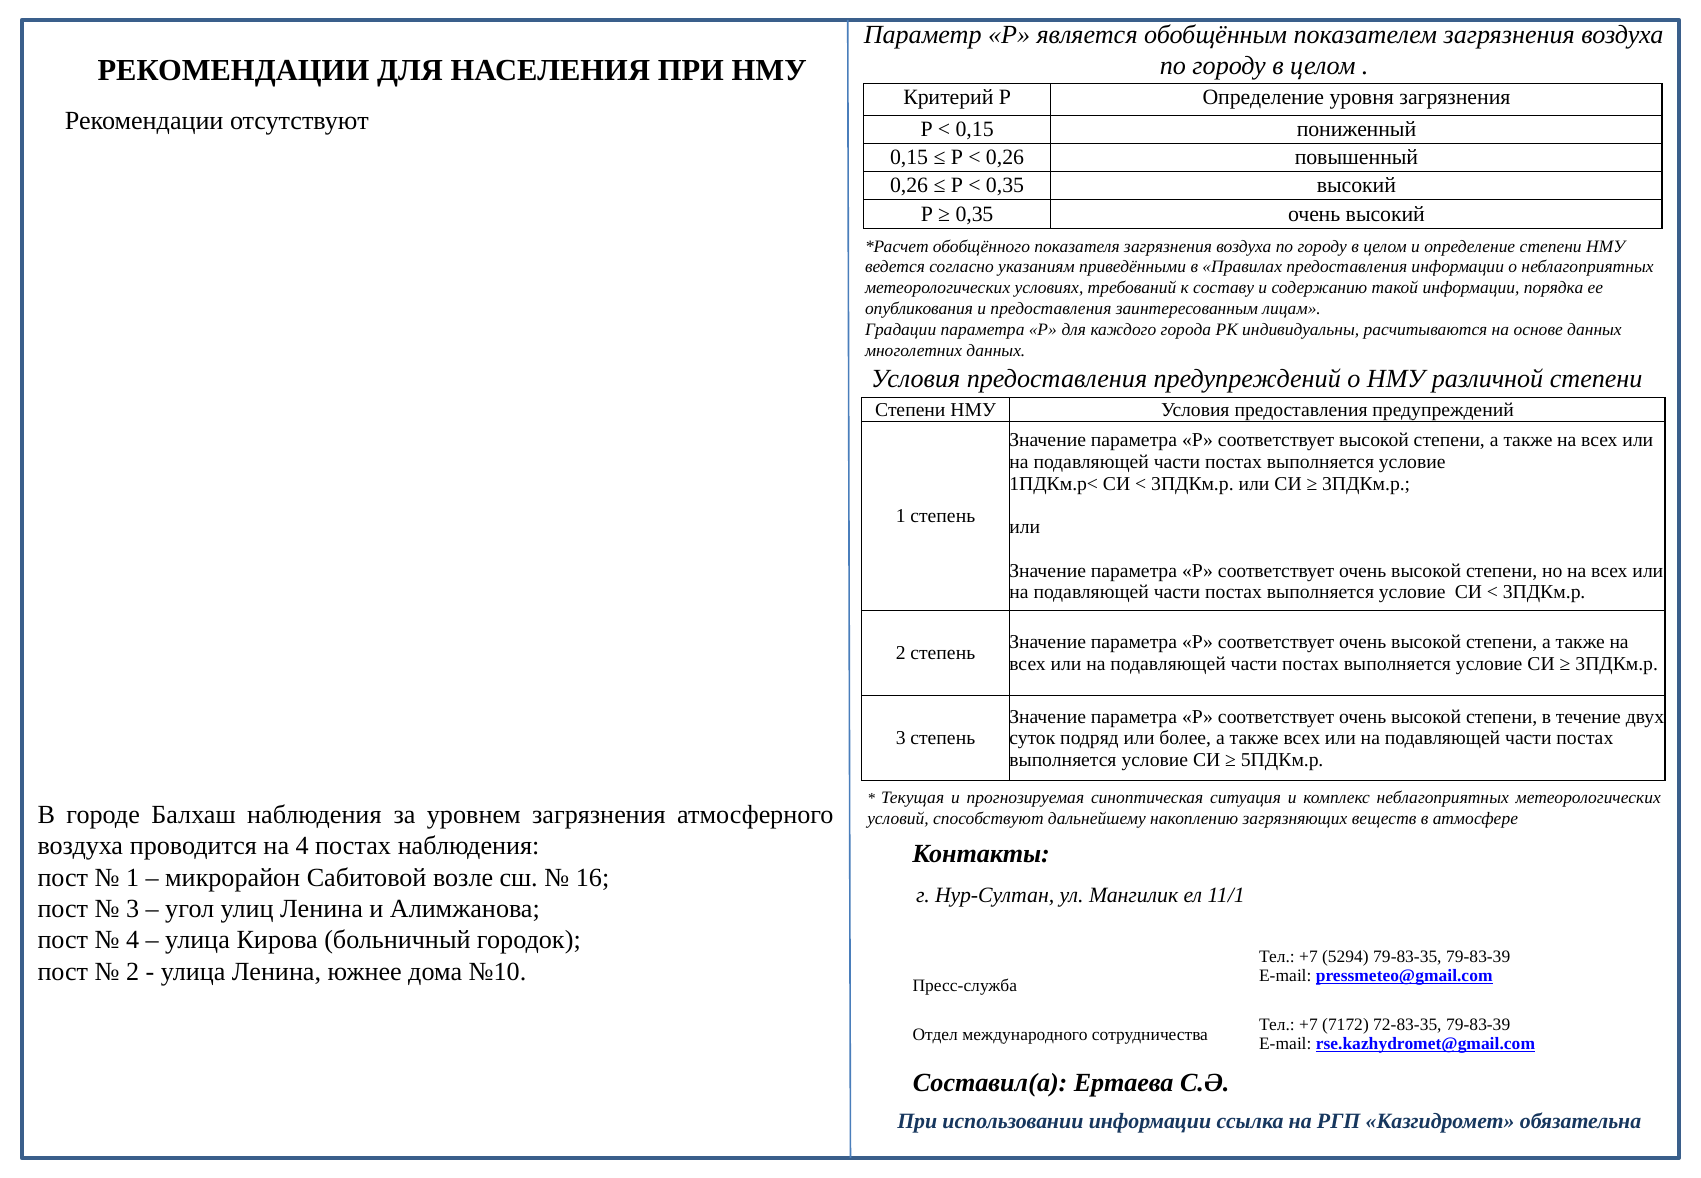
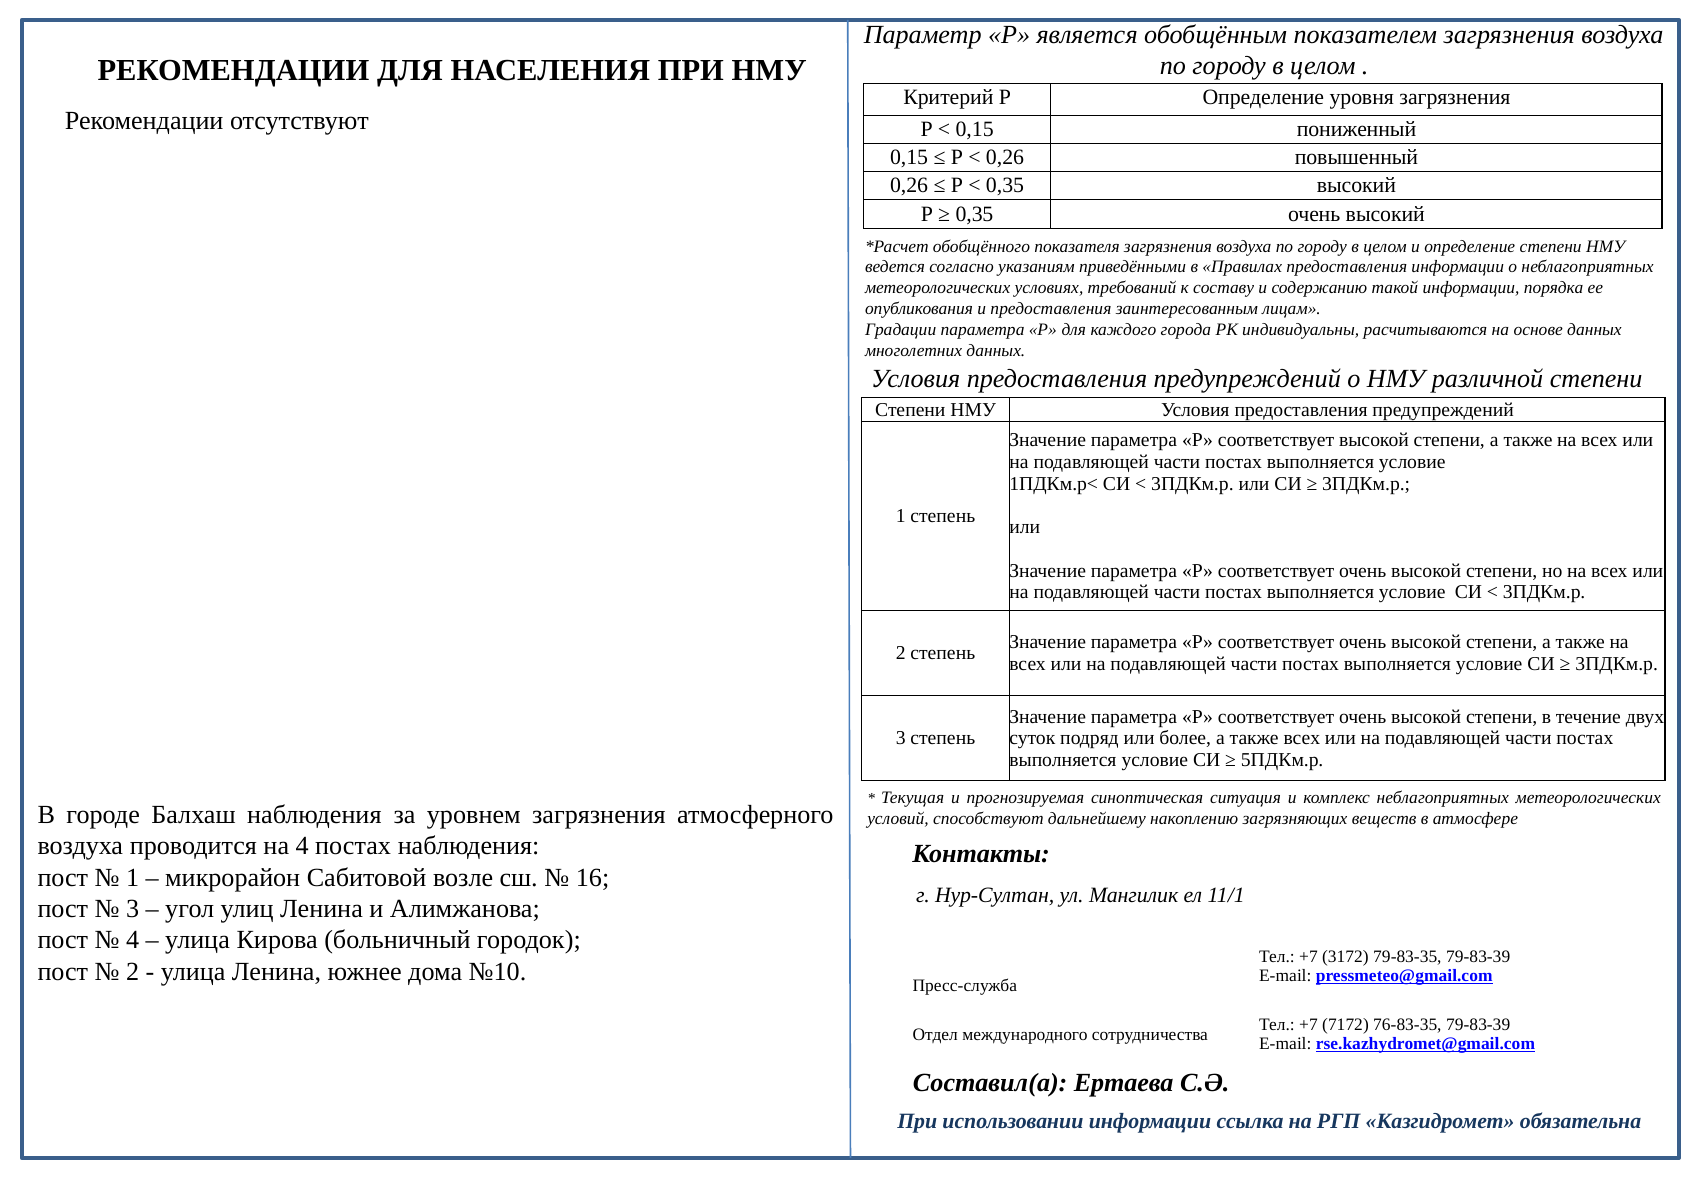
5294: 5294 -> 3172
72-83-35: 72-83-35 -> 76-83-35
